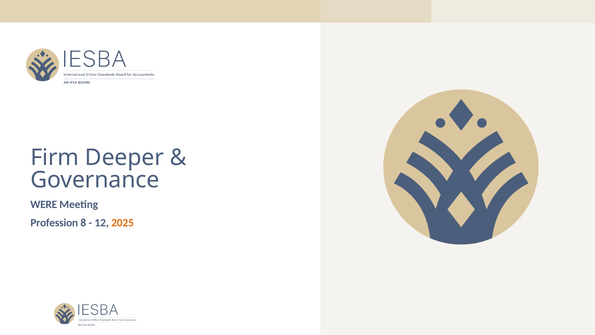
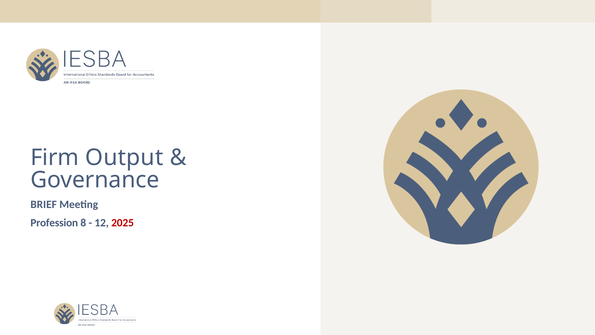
Deeper: Deeper -> Output
WERE: WERE -> BRIEF
2025 colour: orange -> red
